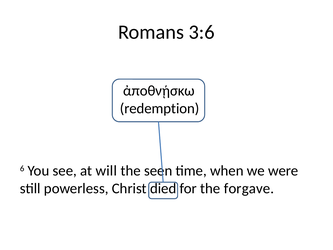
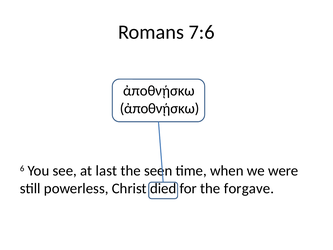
3:6: 3:6 -> 7:6
redemption at (160, 108): redemption -> ἀποθνῄσκω
will: will -> last
